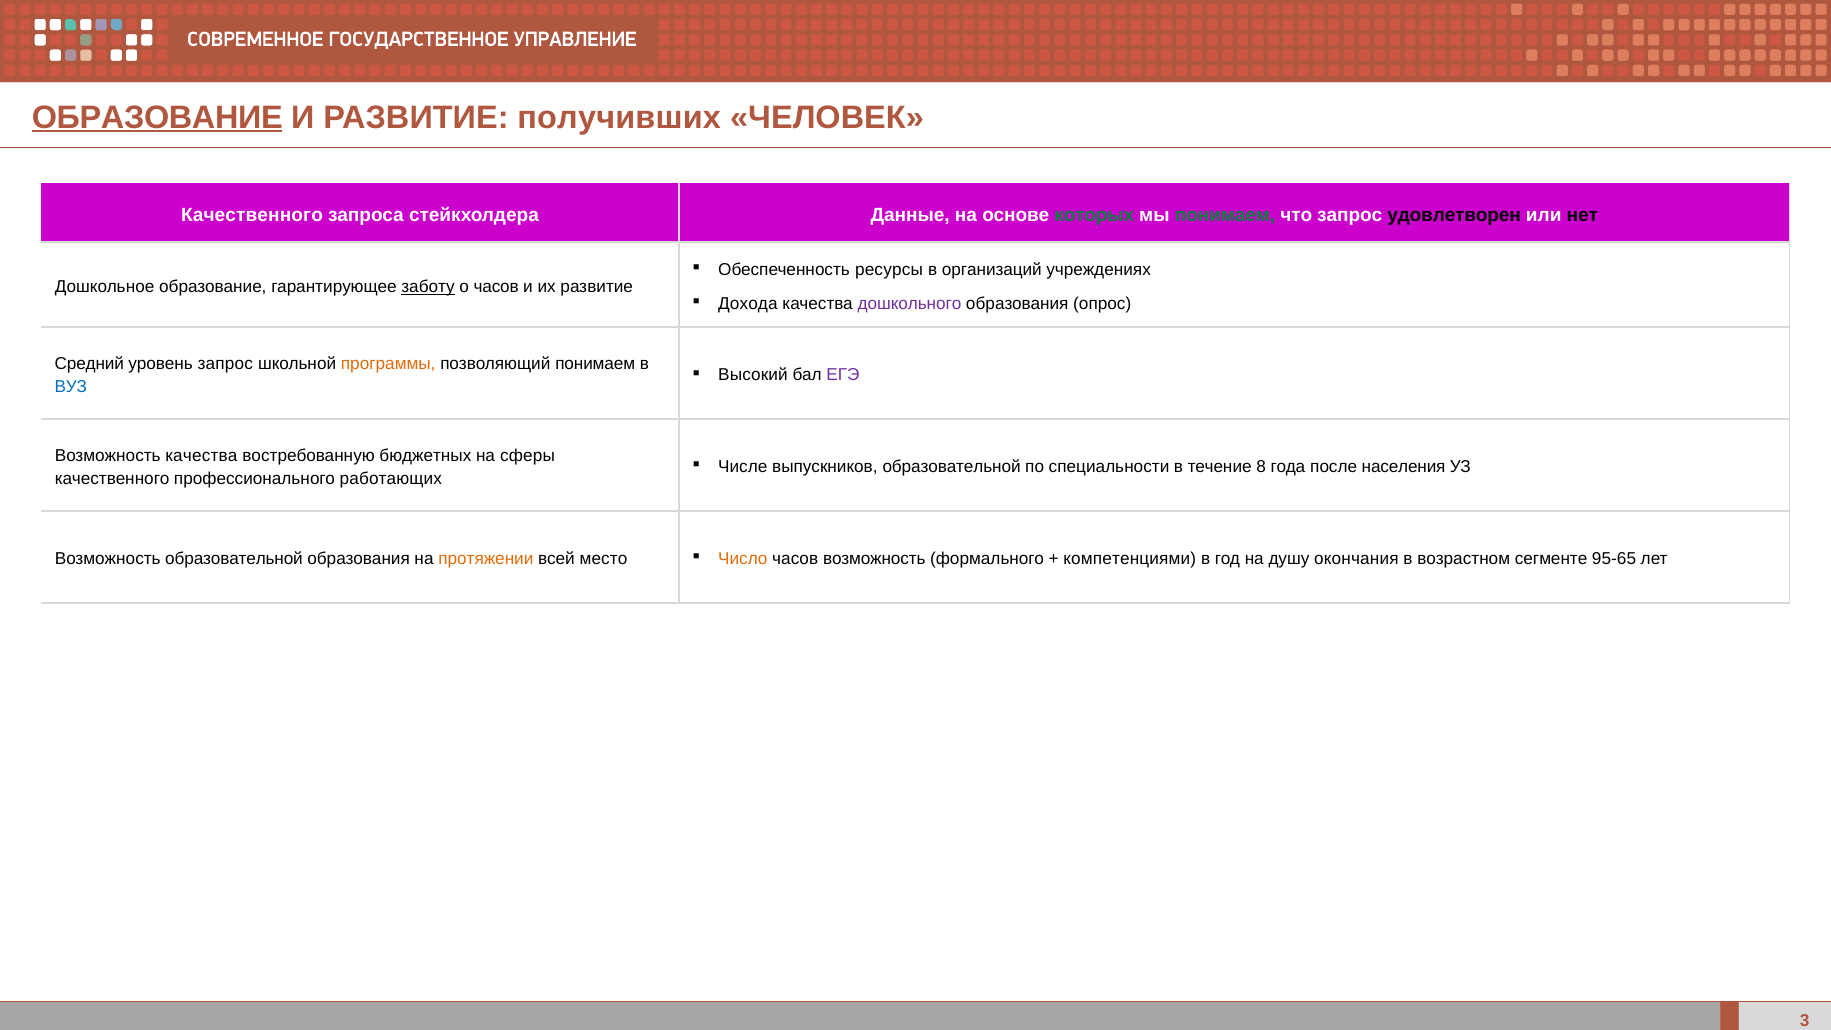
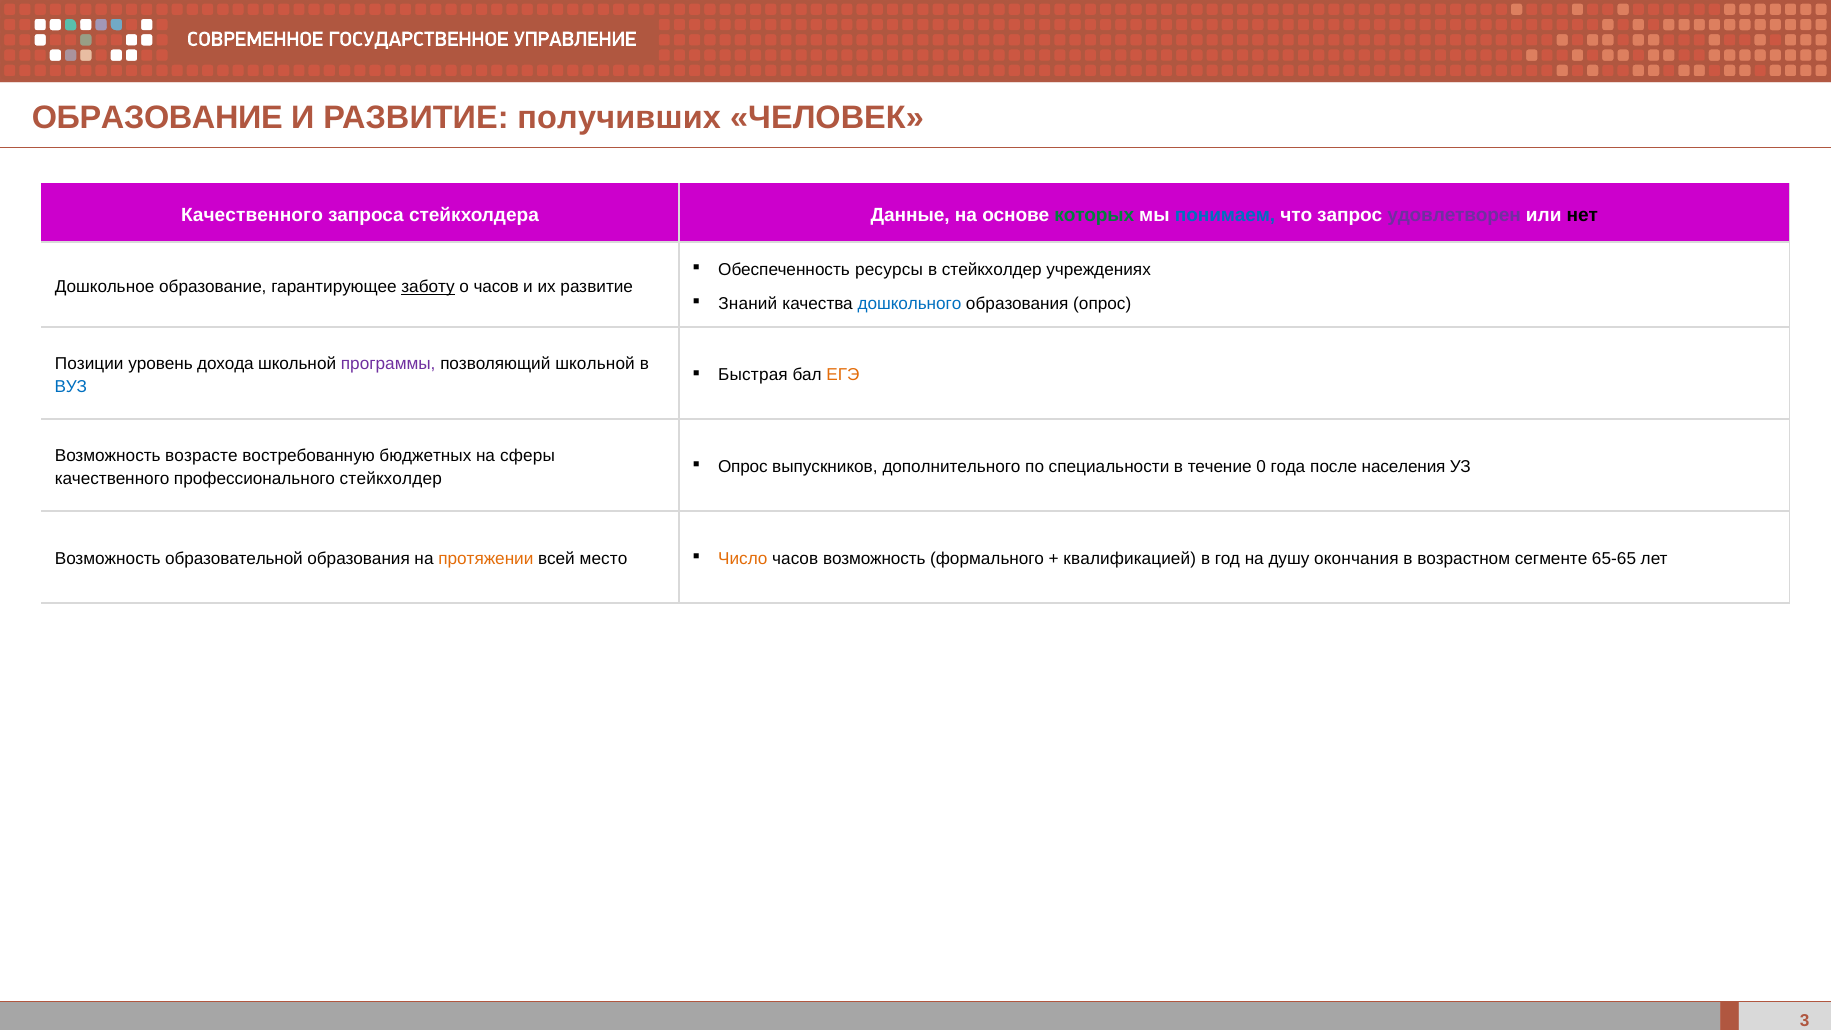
ОБРАЗОВАНИЕ at (157, 117) underline: present -> none
понимаем at (1225, 215) colour: green -> blue
удовлетворен colour: black -> purple
в организаций: организаций -> стейкхолдер
Дохода: Дохода -> Знаний
дошкольного colour: purple -> blue
Средний: Средний -> Позиции
уровень запрос: запрос -> дохода
программы colour: orange -> purple
позволяющий понимаем: понимаем -> школьной
Высокий: Высокий -> Быстрая
ЕГЭ colour: purple -> orange
Возможность качества: качества -> возрасте
Числе at (743, 467): Числе -> Опрос
выпускников образовательной: образовательной -> дополнительного
8: 8 -> 0
профессионального работающих: работающих -> стейкхолдер
компетенциями: компетенциями -> квалификацией
95-65: 95-65 -> 65-65
